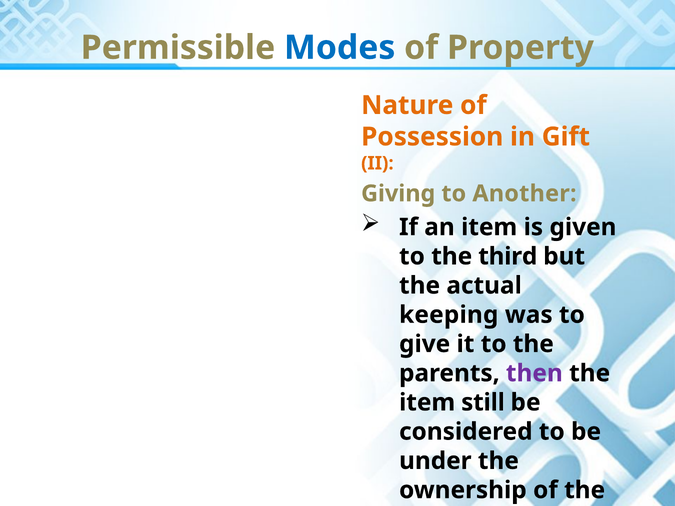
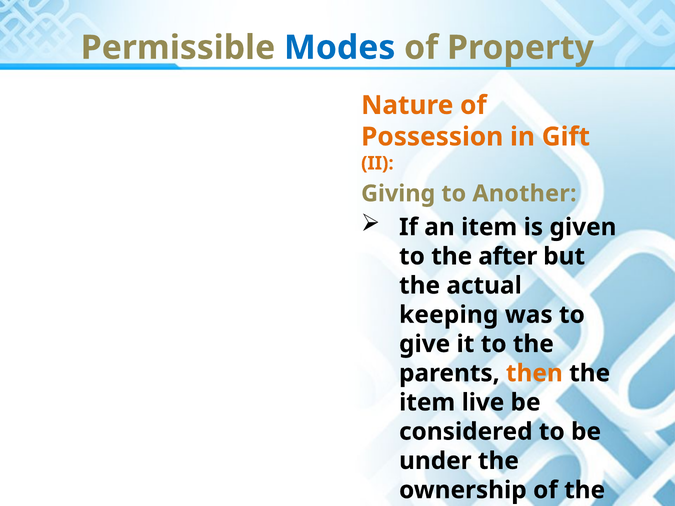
third: third -> after
then colour: purple -> orange
still: still -> live
